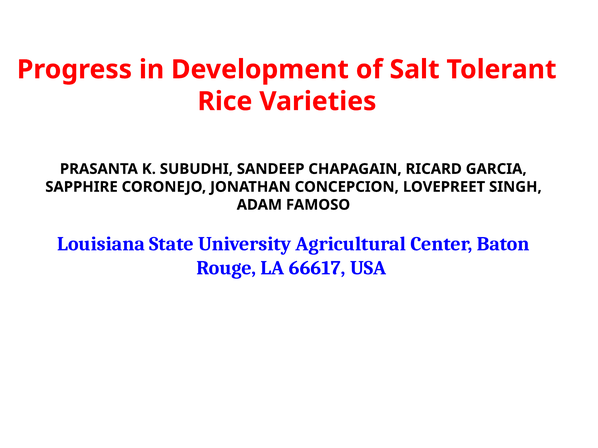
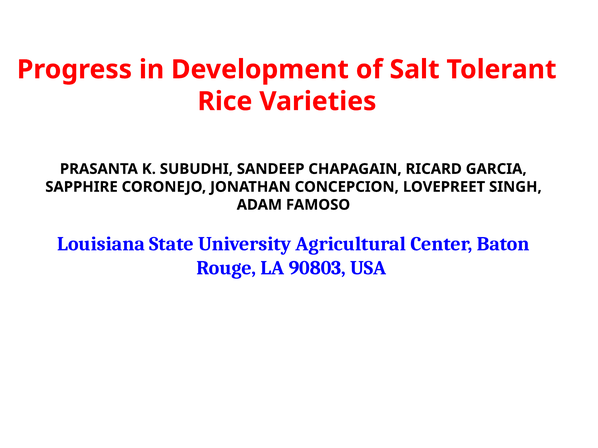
66617: 66617 -> 90803
